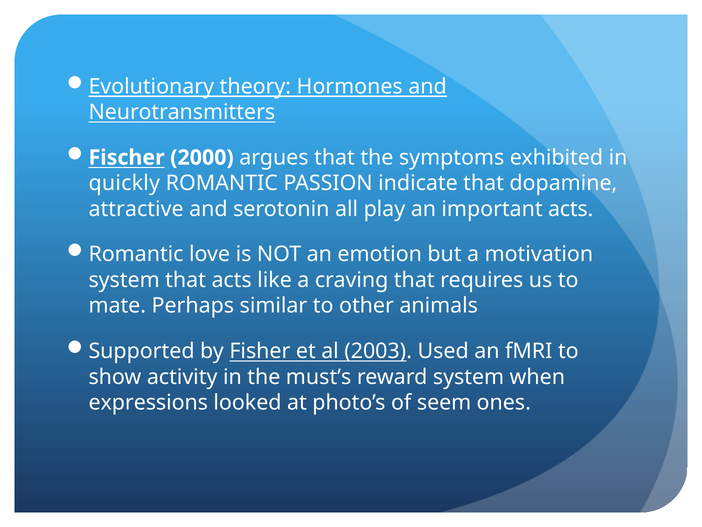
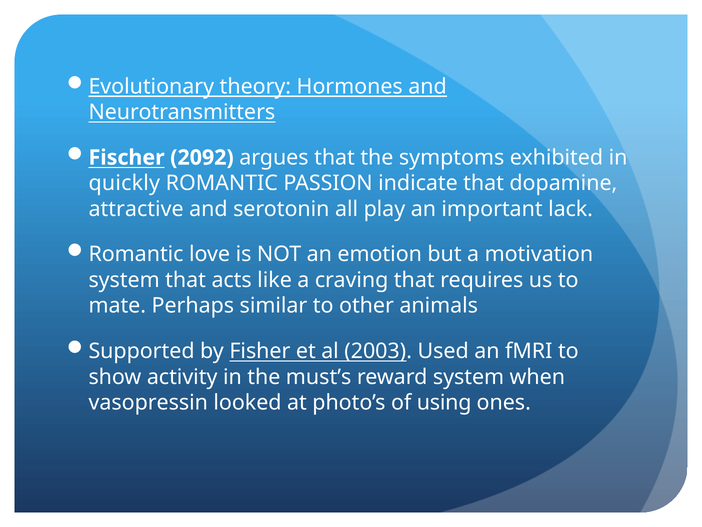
2000: 2000 -> 2092
important acts: acts -> lack
expressions: expressions -> vasopressin
seem: seem -> using
